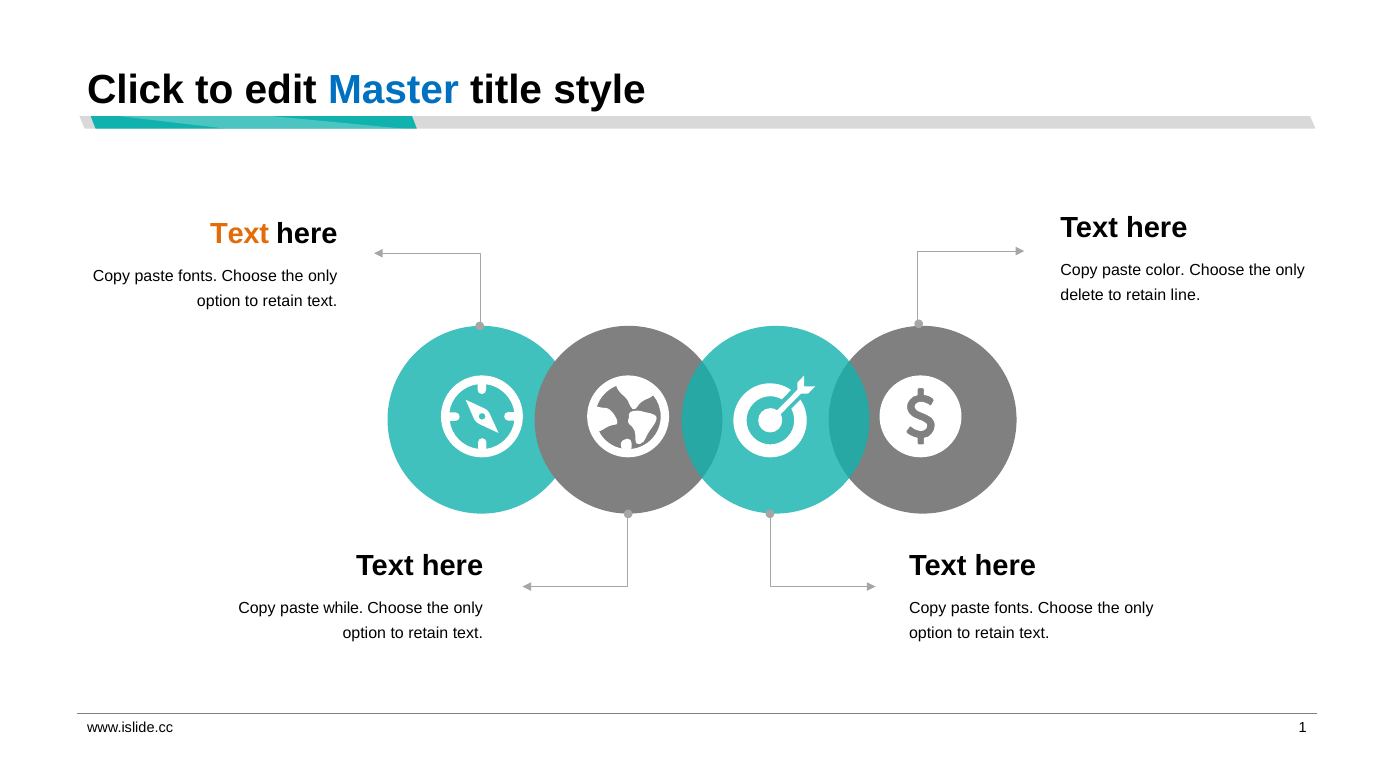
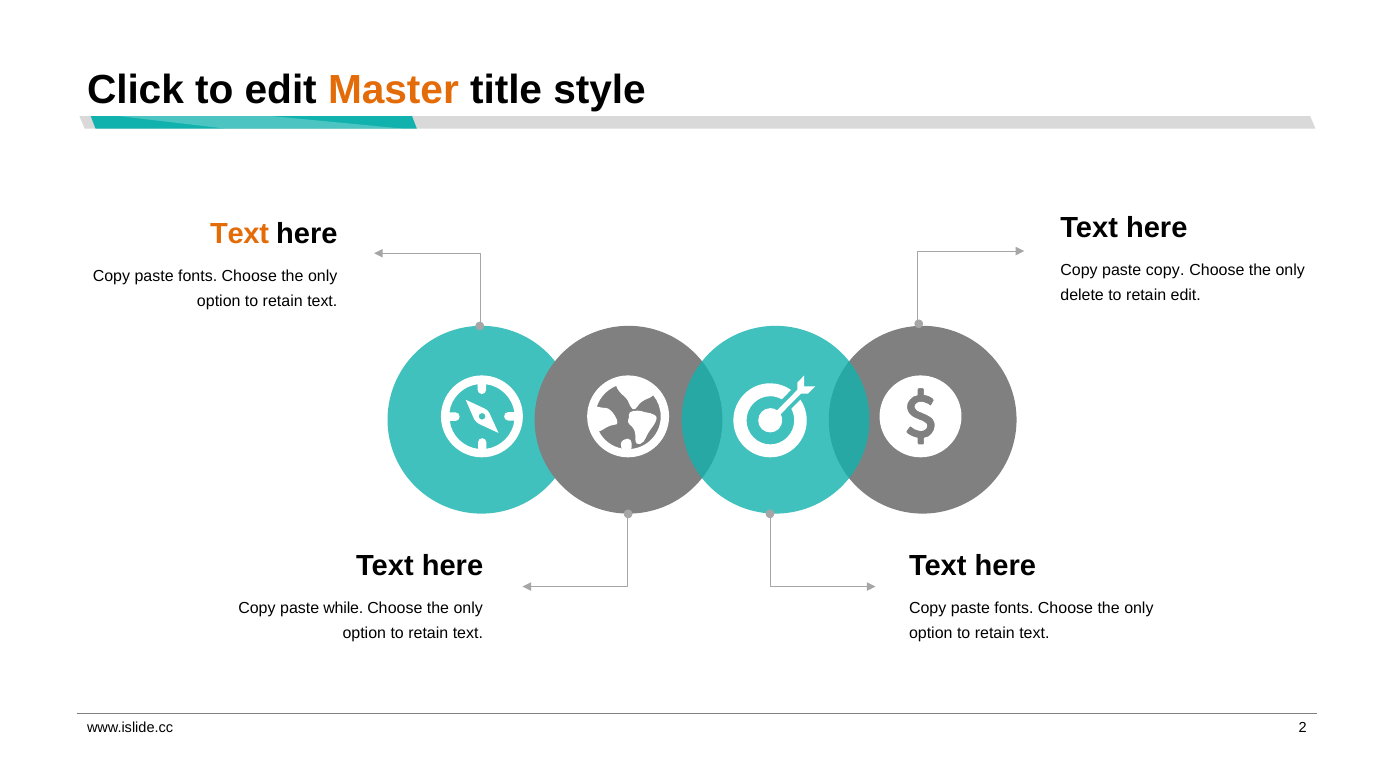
Master colour: blue -> orange
paste color: color -> copy
retain line: line -> edit
1: 1 -> 2
